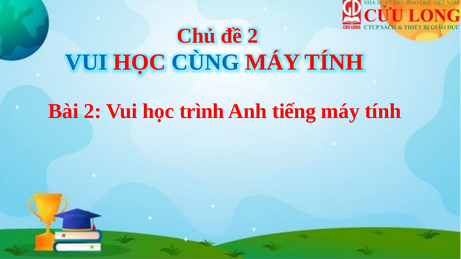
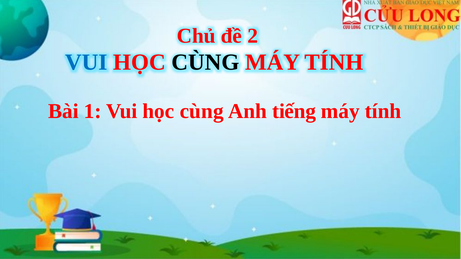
CÙNG at (205, 62) colour: blue -> black
Bài 2: 2 -> 1
trình at (202, 111): trình -> cùng
